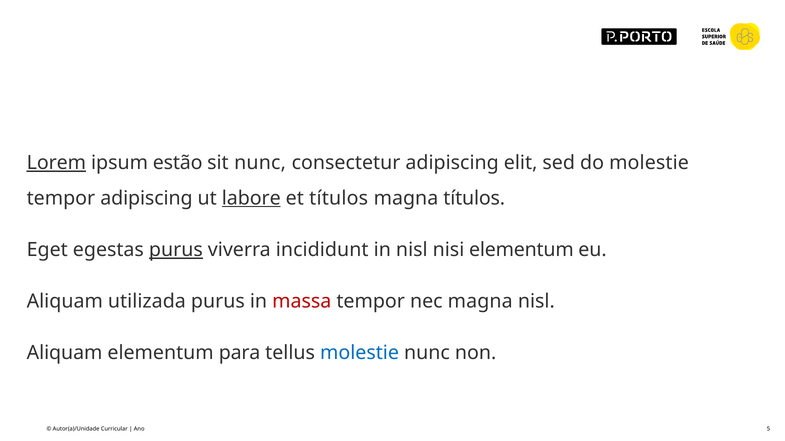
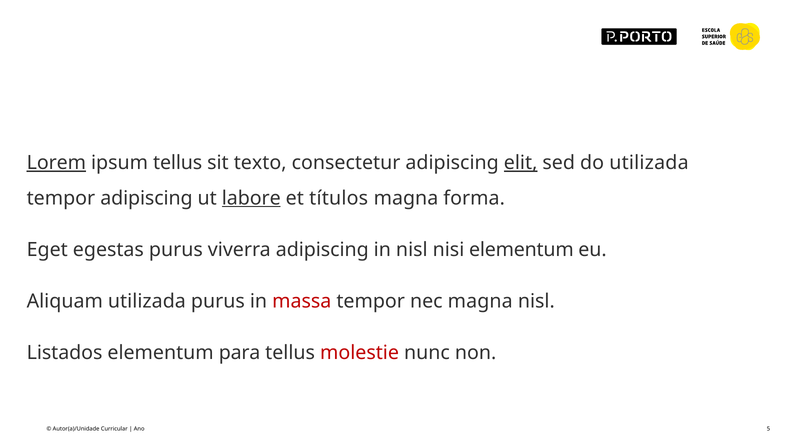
ipsum estão: estão -> tellus
sit nunc: nunc -> texto
elit underline: none -> present
do molestie: molestie -> utilizada
magna títulos: títulos -> forma
purus at (176, 250) underline: present -> none
viverra incididunt: incididunt -> adipiscing
Aliquam at (65, 353): Aliquam -> Listados
molestie at (360, 353) colour: blue -> red
